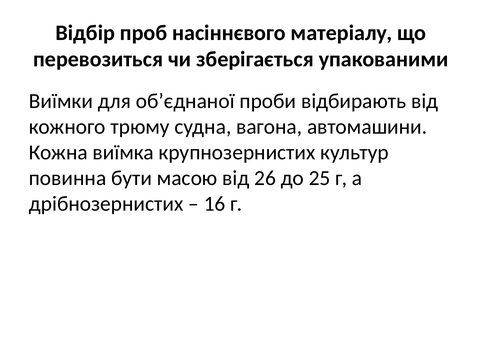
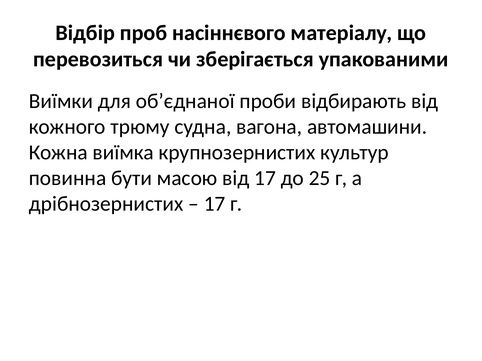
від 26: 26 -> 17
16 at (215, 204): 16 -> 17
